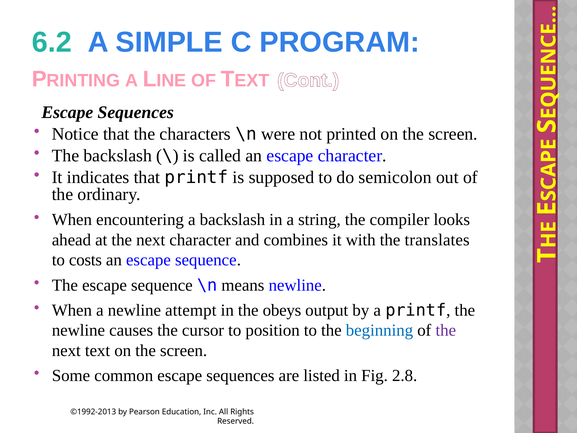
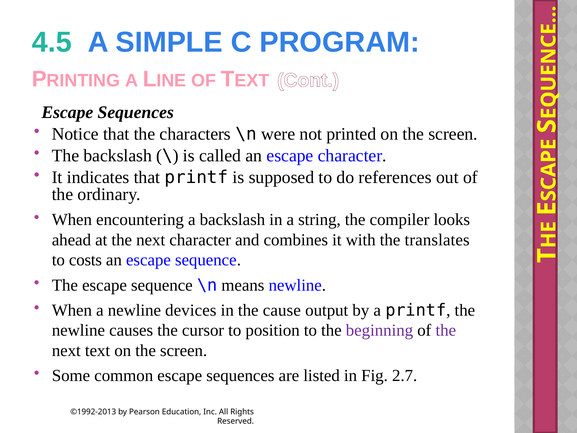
6.2: 6.2 -> 4.5
semicolon: semicolon -> references
attempt: attempt -> devices
obeys: obeys -> cause
beginning colour: blue -> purple
2.8: 2.8 -> 2.7
